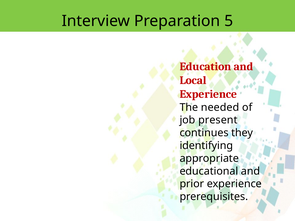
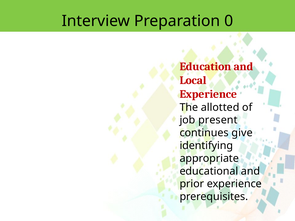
5: 5 -> 0
needed: needed -> allotted
they: they -> give
